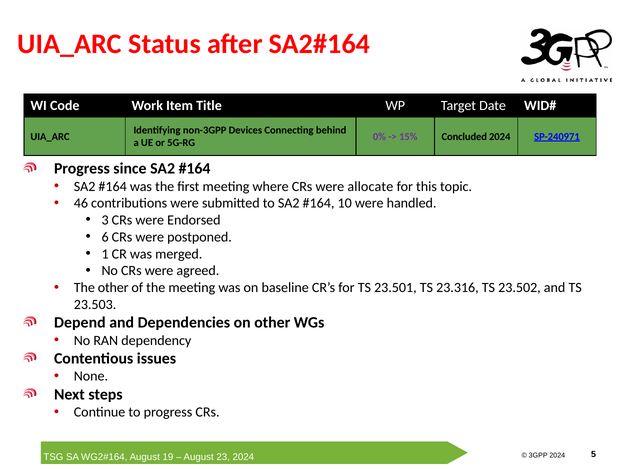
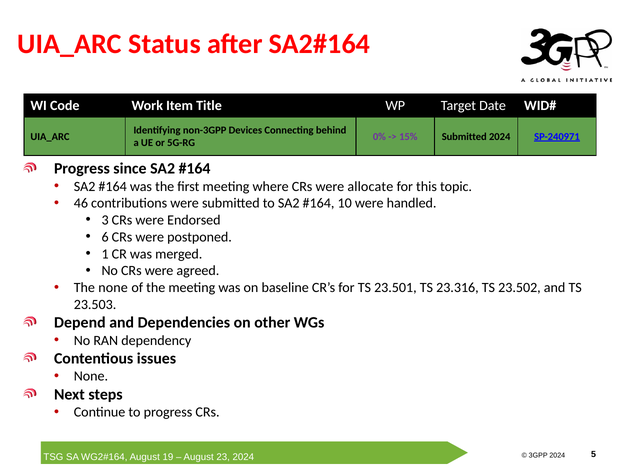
15% Concluded: Concluded -> Submitted
The other: other -> none
